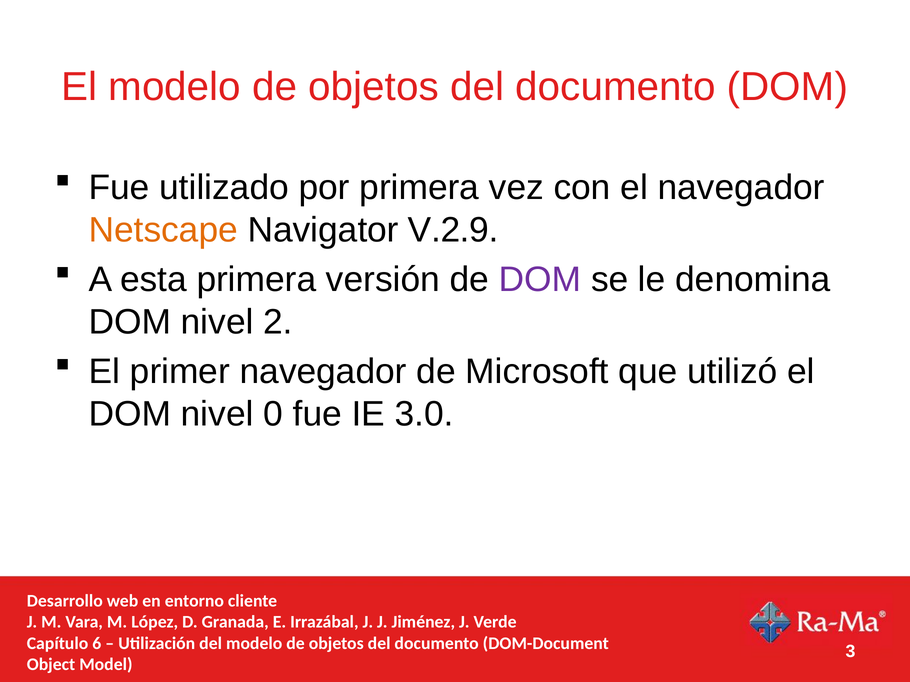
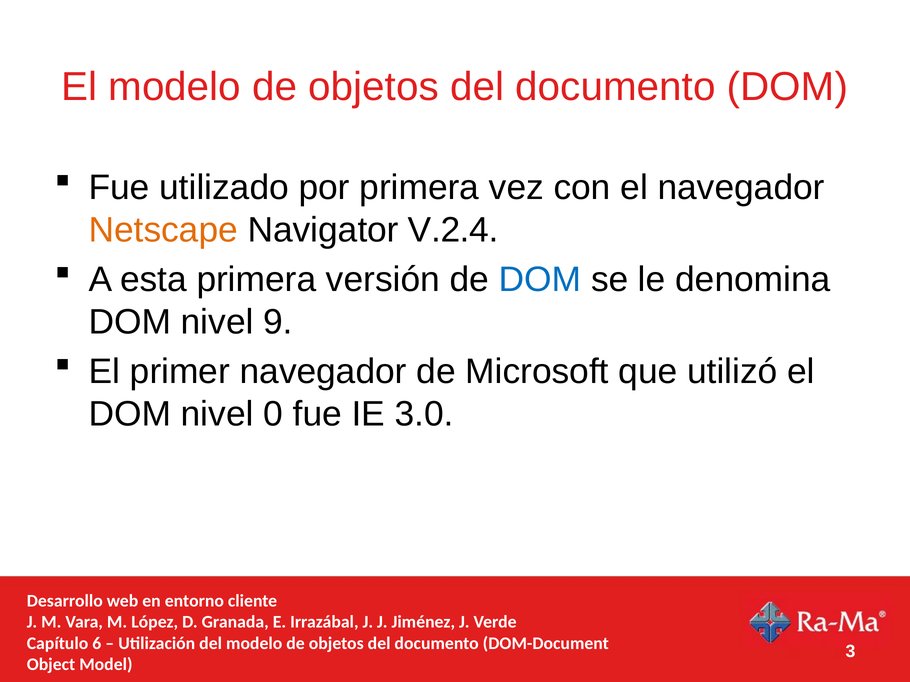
V.2.9: V.2.9 -> V.2.4
DOM at (540, 280) colour: purple -> blue
2: 2 -> 9
